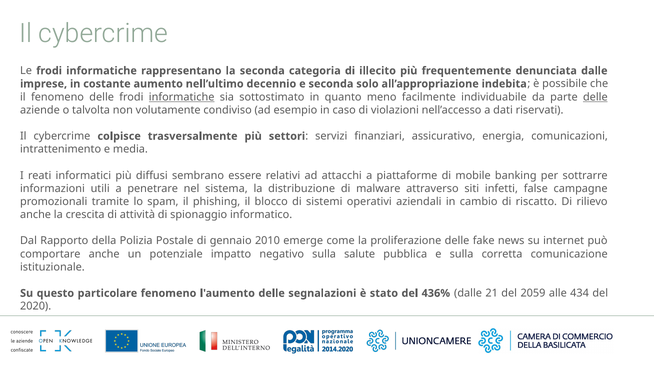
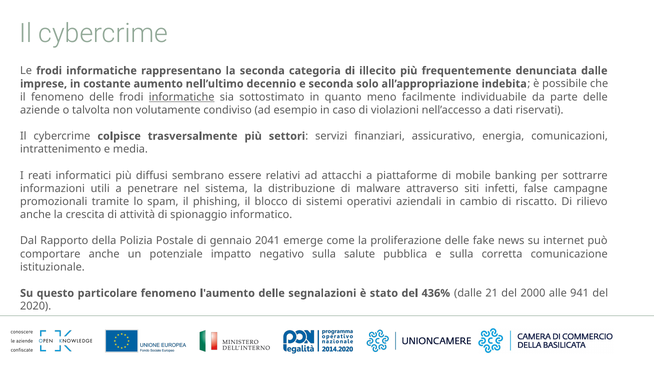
delle at (595, 97) underline: present -> none
2010: 2010 -> 2041
2059: 2059 -> 2000
434: 434 -> 941
